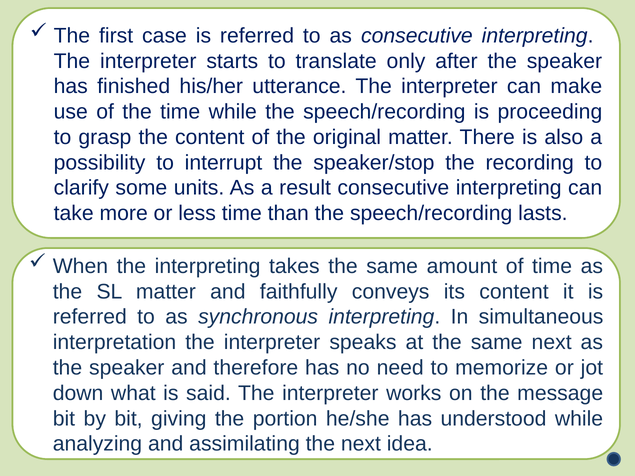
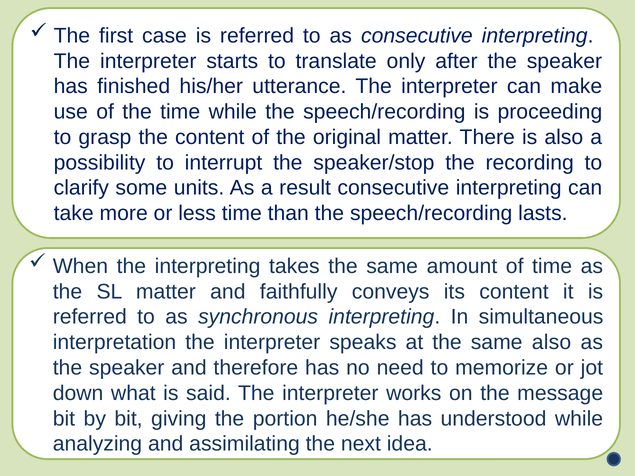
same next: next -> also
